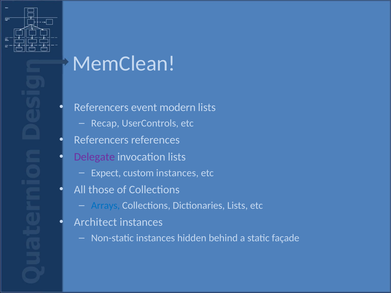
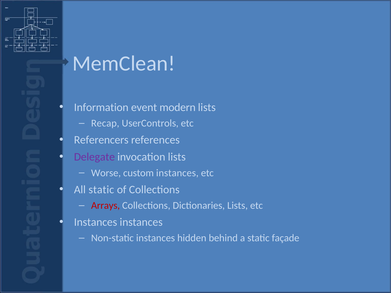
Referencers at (101, 107): Referencers -> Information
Expect: Expect -> Worse
All those: those -> static
Arrays colour: blue -> red
Architect at (95, 222): Architect -> Instances
